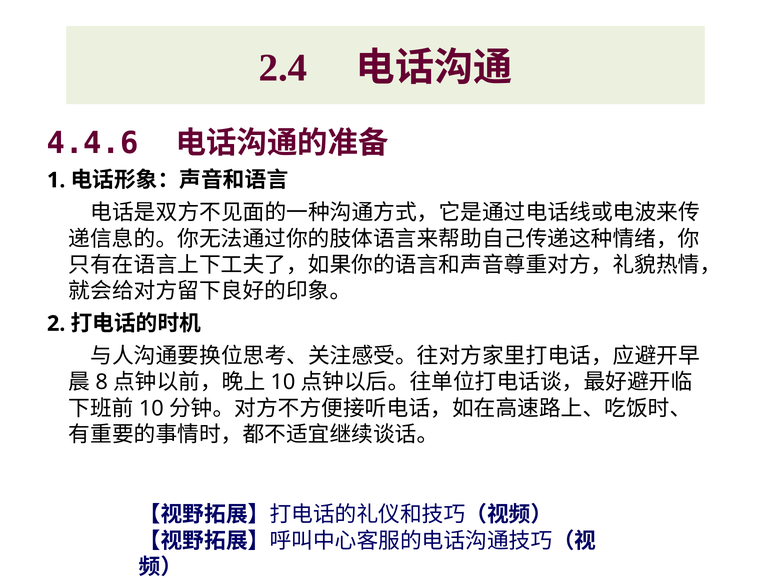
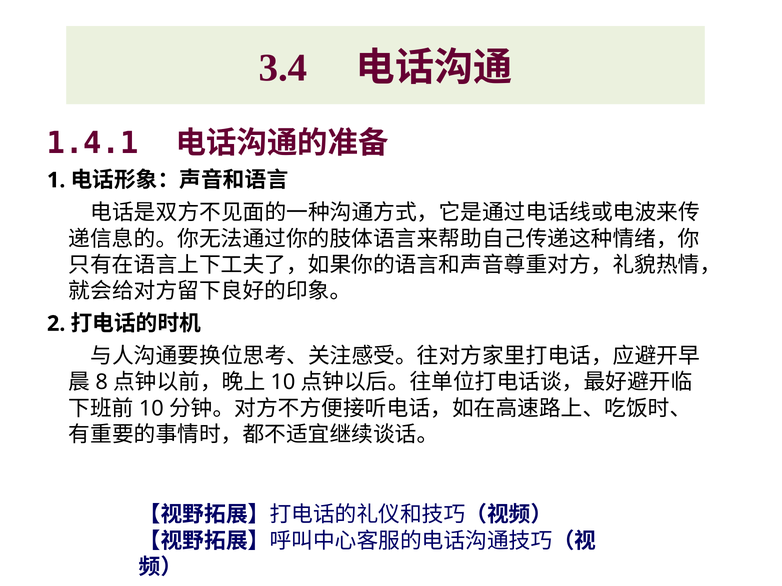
2.4: 2.4 -> 3.4
4.4.6: 4.4.6 -> 1.4.1
